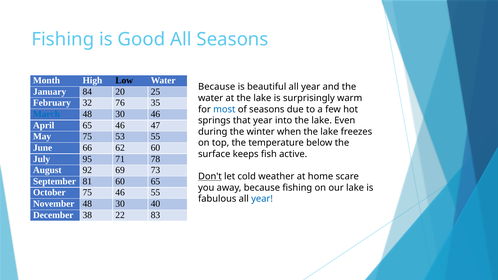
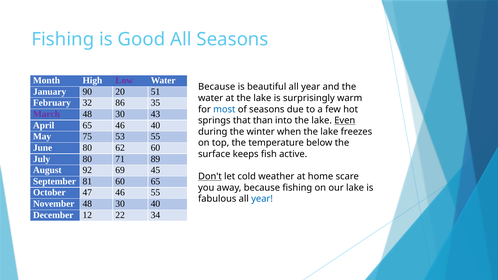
Low colour: black -> purple
84: 84 -> 90
25: 25 -> 51
76: 76 -> 86
March colour: blue -> purple
30 46: 46 -> 43
that year: year -> than
Even underline: none -> present
46 47: 47 -> 40
June 66: 66 -> 80
July 95: 95 -> 80
78: 78 -> 89
73: 73 -> 45
October 75: 75 -> 47
38: 38 -> 12
83: 83 -> 34
